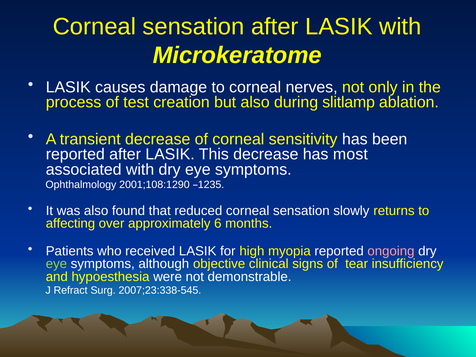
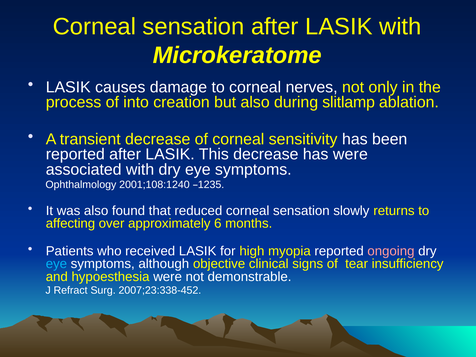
test: test -> into
has most: most -> were
2001;108:1290: 2001;108:1290 -> 2001;108:1240
eye at (56, 264) colour: light green -> light blue
2007;23:338-545: 2007;23:338-545 -> 2007;23:338-452
